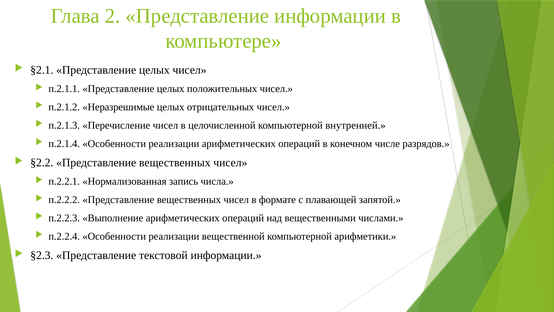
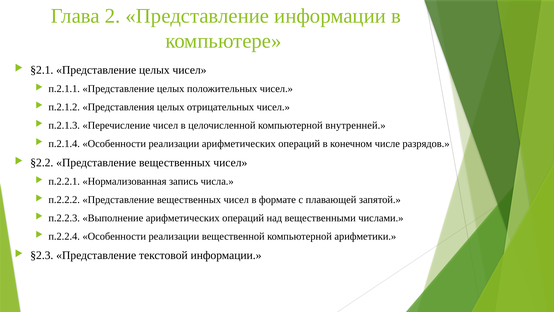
Неразрешимые: Неразрешимые -> Представления
